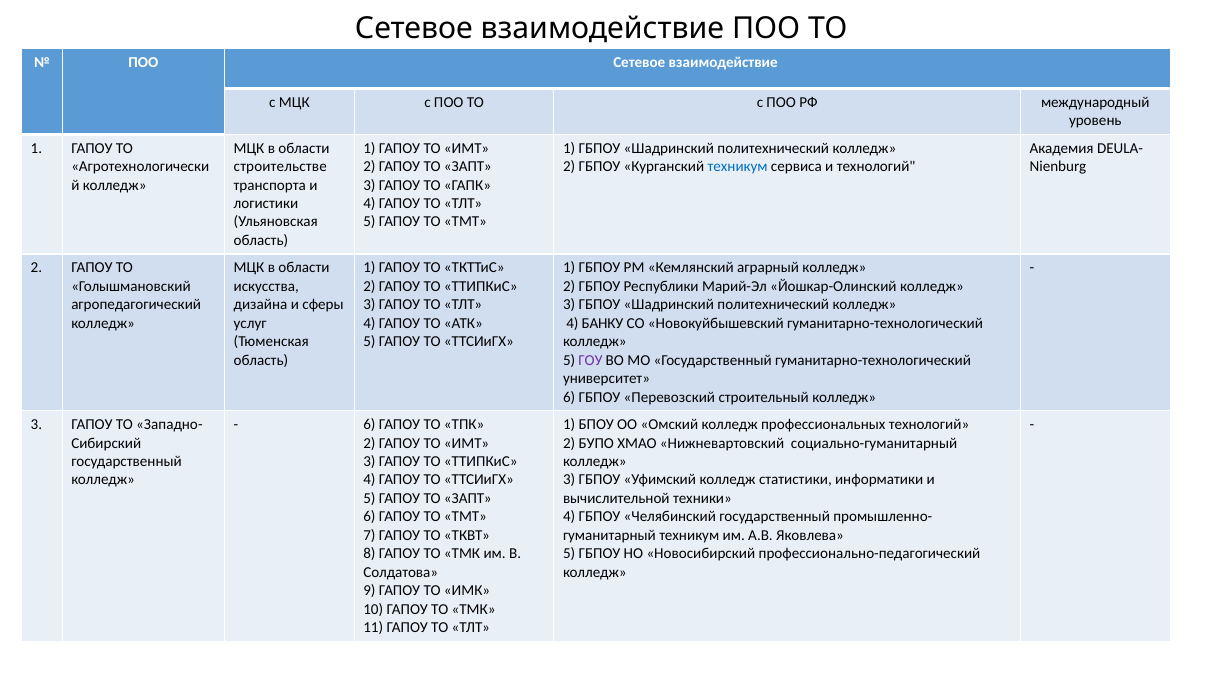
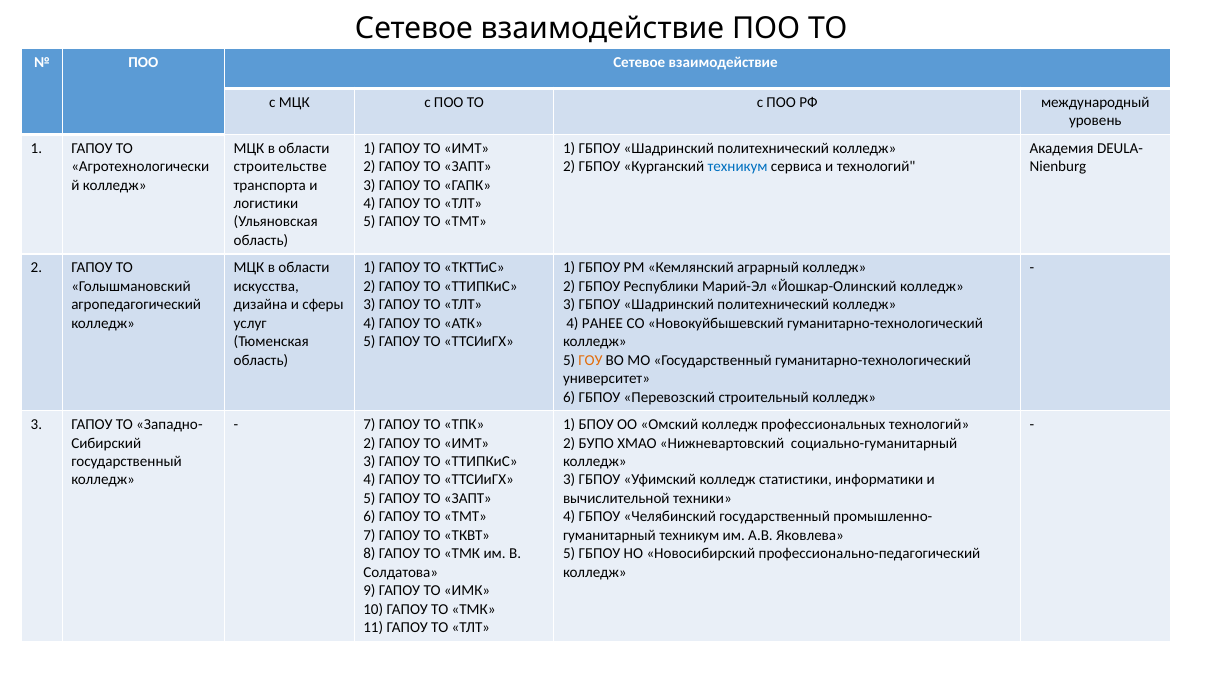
БАНКУ: БАНКУ -> РАНЕЕ
ГОУ colour: purple -> orange
6 at (369, 424): 6 -> 7
